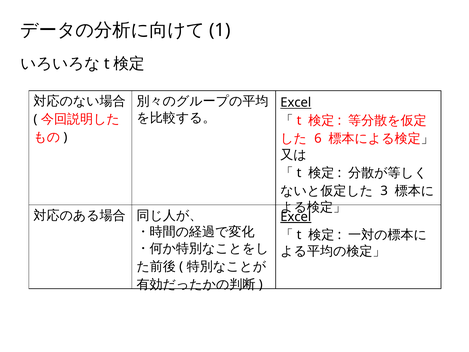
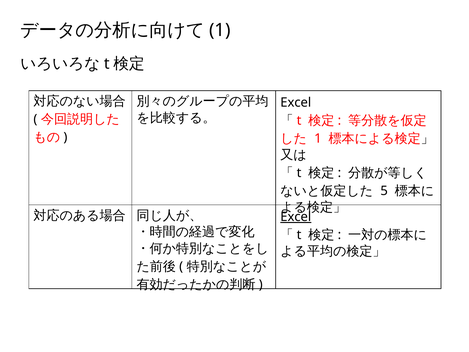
Excel at (296, 103) underline: present -> none
6 at (318, 138): 6 -> 1
3: 3 -> 5
